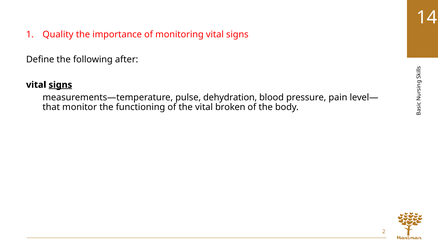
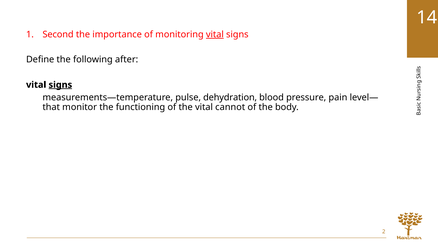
Quality: Quality -> Second
vital at (215, 35) underline: none -> present
broken: broken -> cannot
